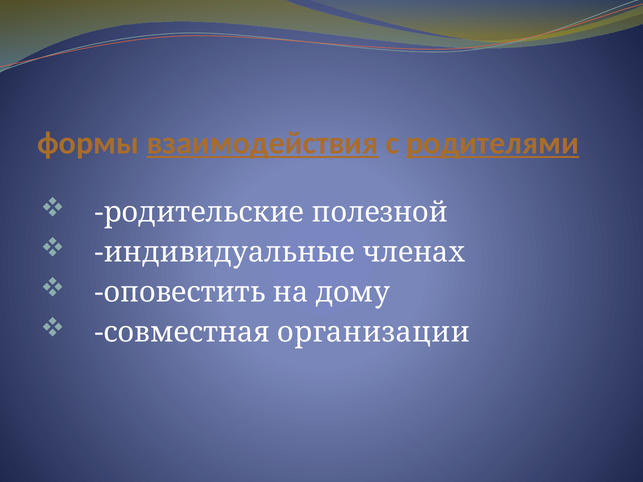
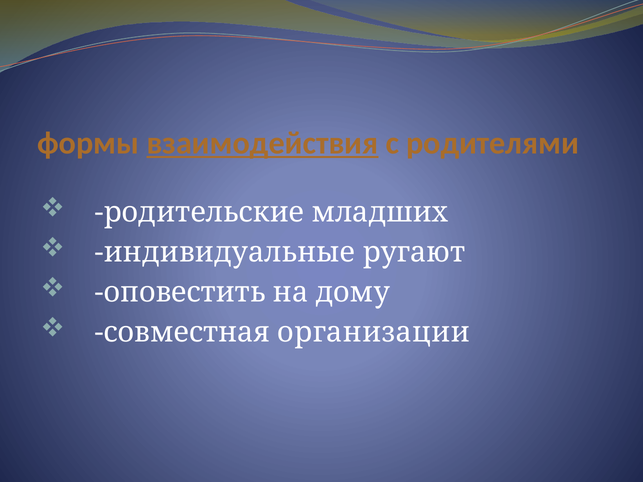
родителями underline: present -> none
полезной: полезной -> младших
членах: членах -> ругают
